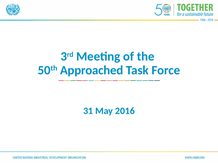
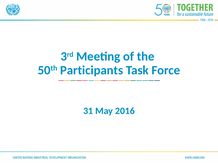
Approached: Approached -> Participants
